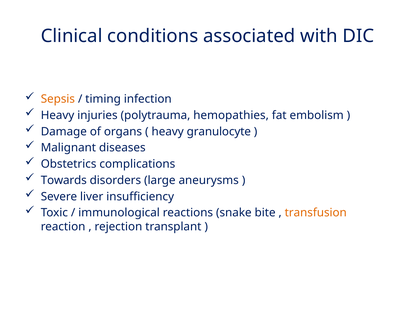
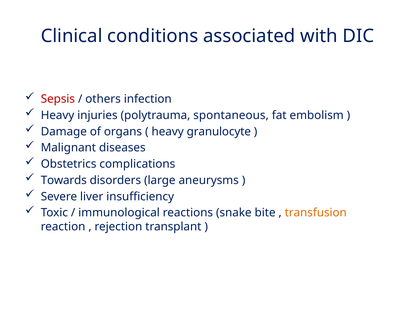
Sepsis colour: orange -> red
timing: timing -> others
hemopathies: hemopathies -> spontaneous
